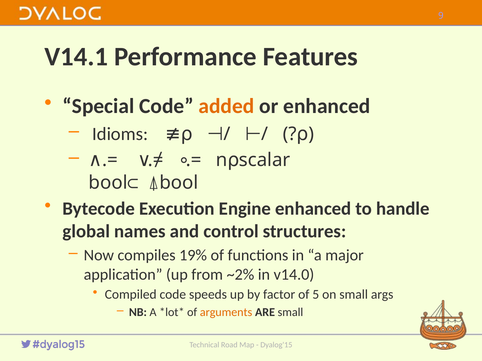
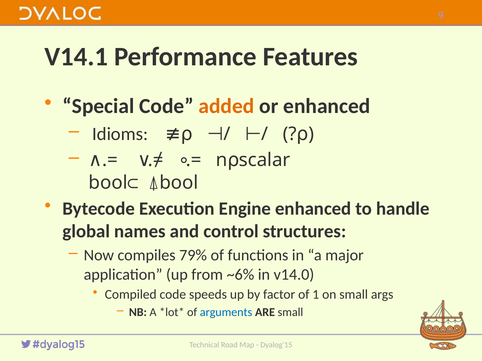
19%: 19% -> 79%
~2%: ~2% -> ~6%
5: 5 -> 1
arguments colour: orange -> blue
